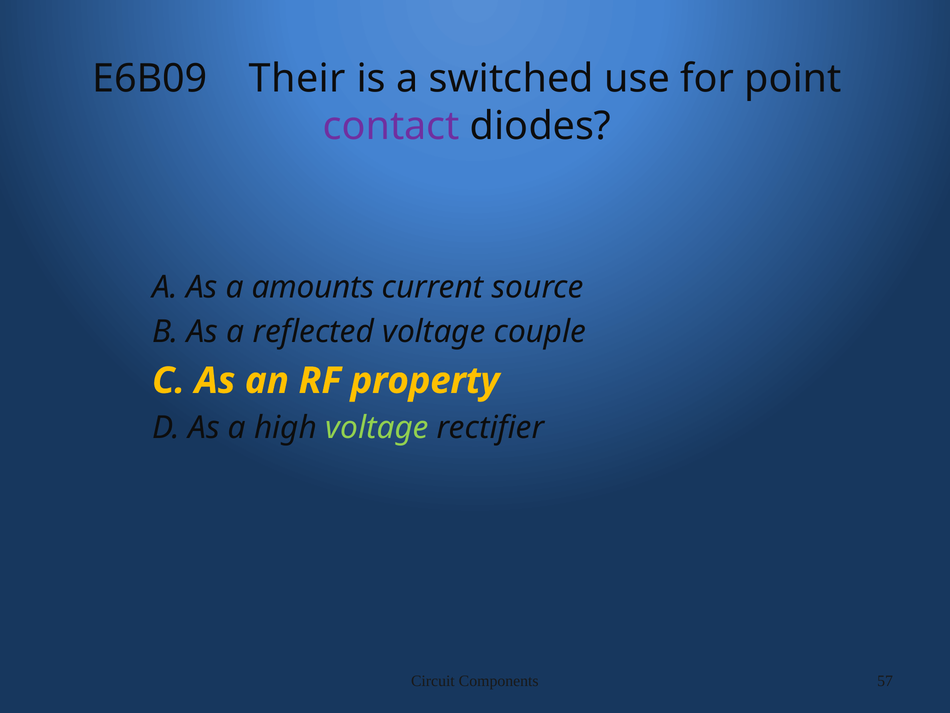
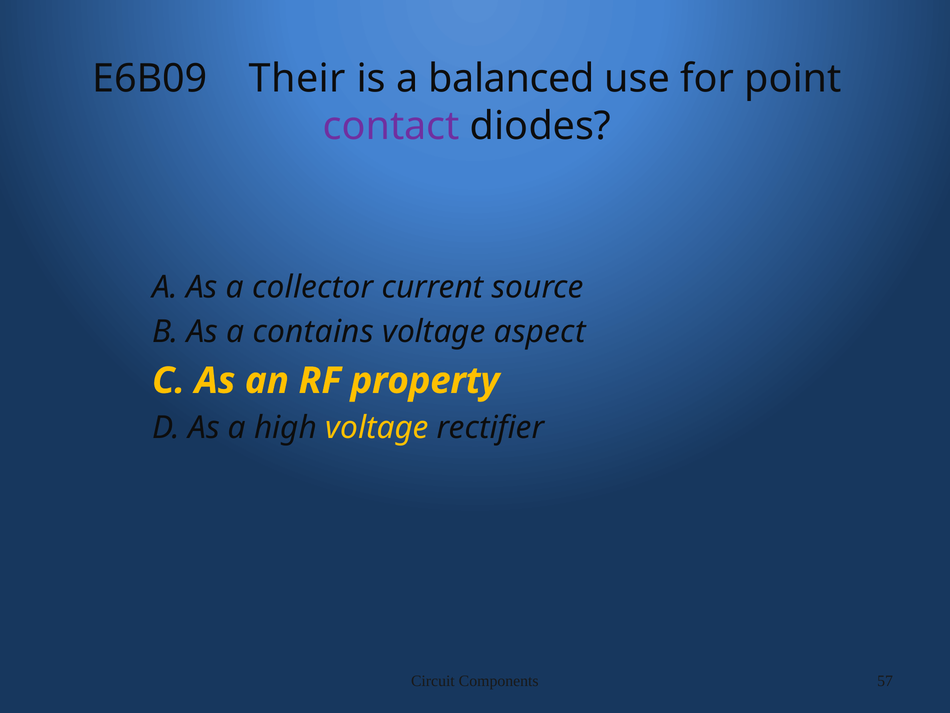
switched: switched -> balanced
amounts: amounts -> collector
reflected: reflected -> contains
couple: couple -> aspect
voltage at (377, 428) colour: light green -> yellow
